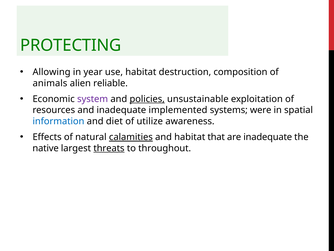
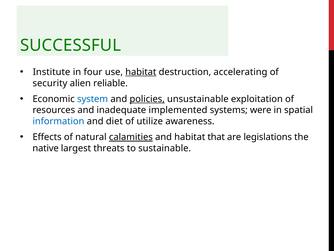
PROTECTING: PROTECTING -> SUCCESSFUL
Allowing: Allowing -> Institute
year: year -> four
habitat at (141, 72) underline: none -> present
composition: composition -> accelerating
animals: animals -> security
system colour: purple -> blue
are inadequate: inadequate -> legislations
threats underline: present -> none
throughout: throughout -> sustainable
